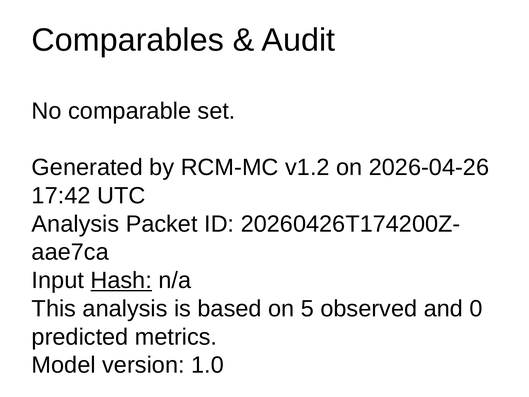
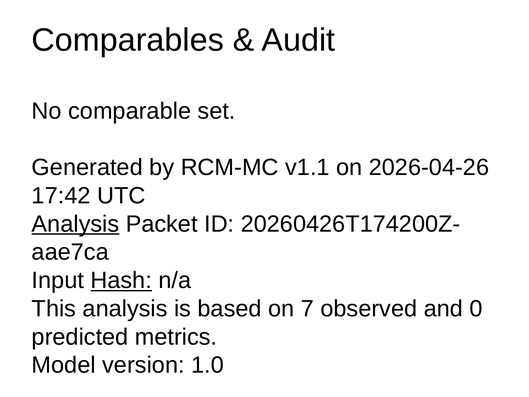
v1.2: v1.2 -> v1.1
Analysis at (75, 224) underline: none -> present
5: 5 -> 7
